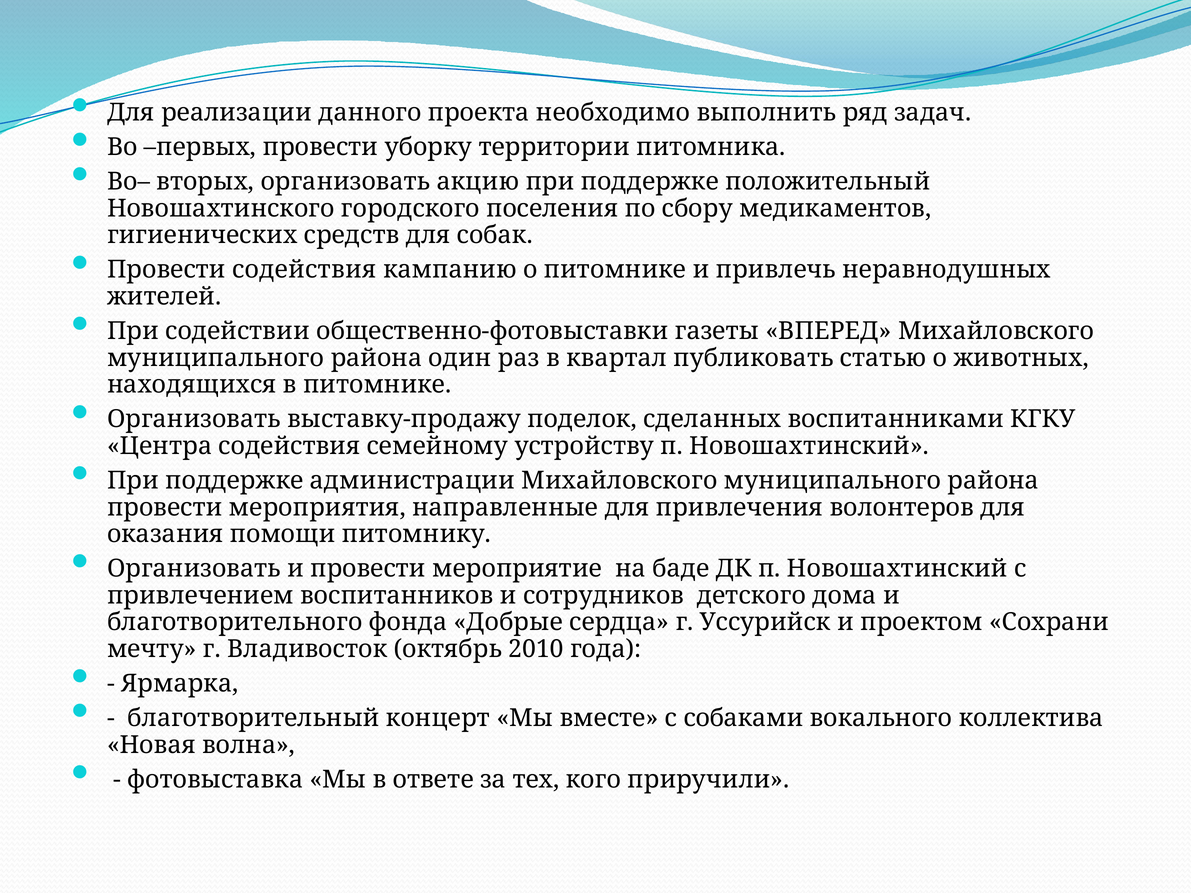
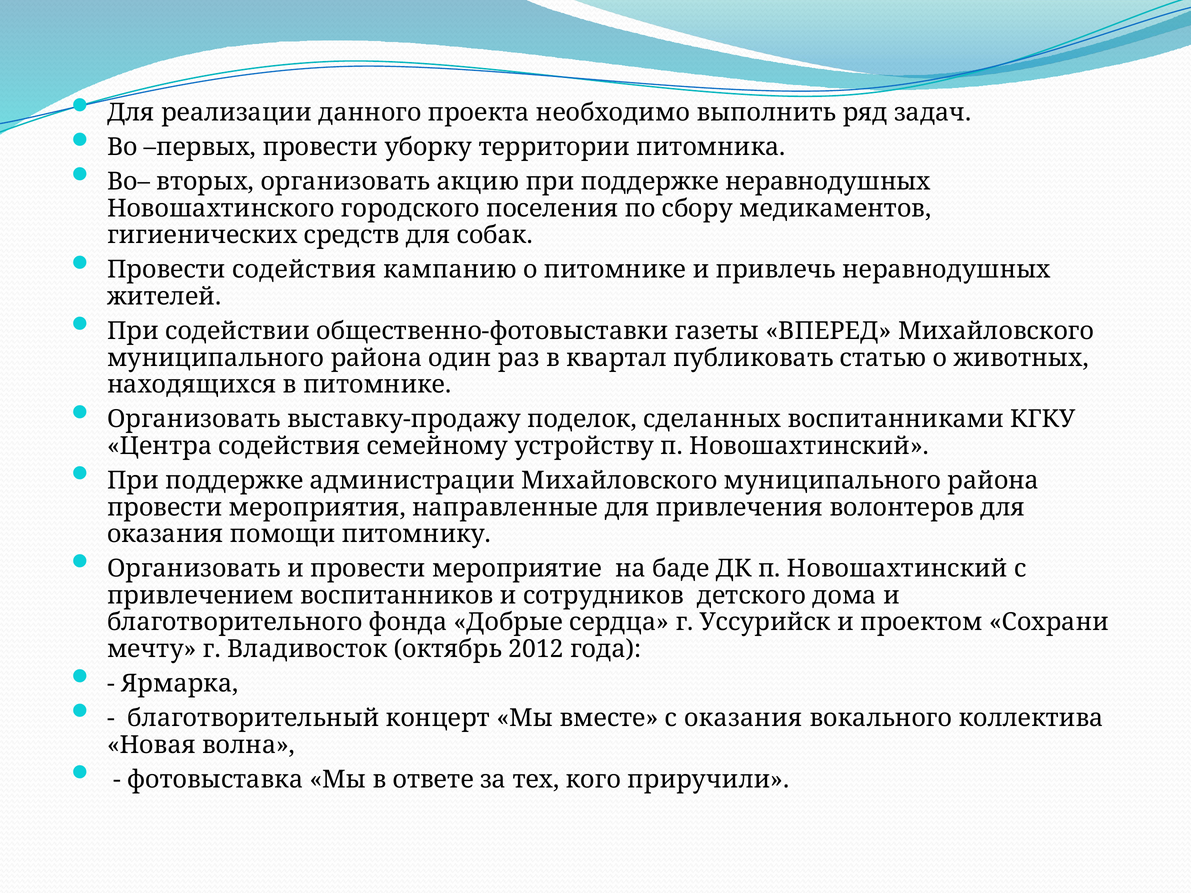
поддержке положительный: положительный -> неравнодушных
2010: 2010 -> 2012
с собаками: собаками -> оказания
